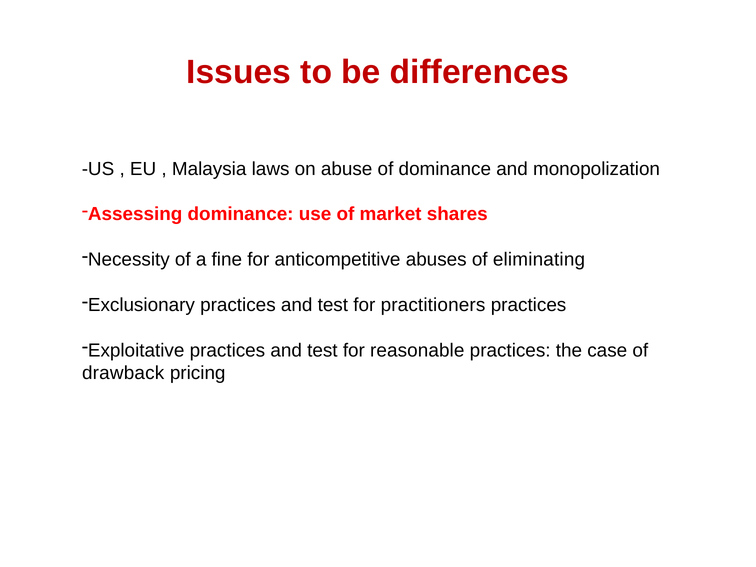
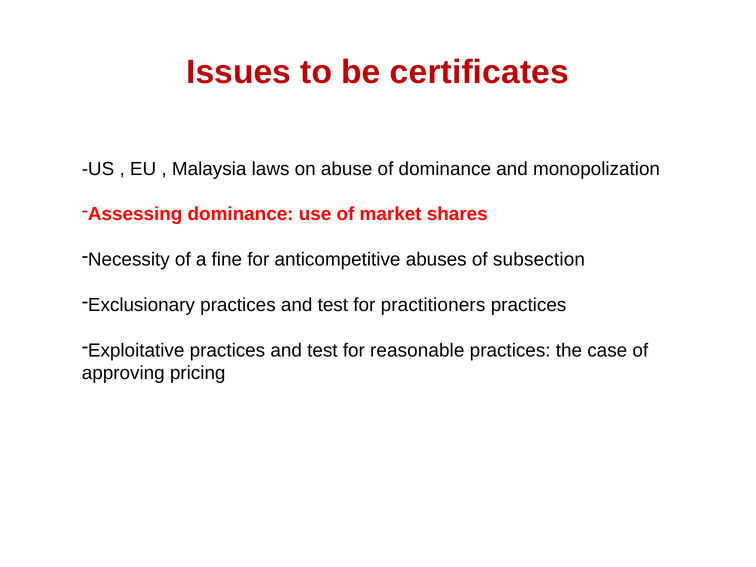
differences: differences -> certificates
eliminating: eliminating -> subsection
drawback: drawback -> approving
